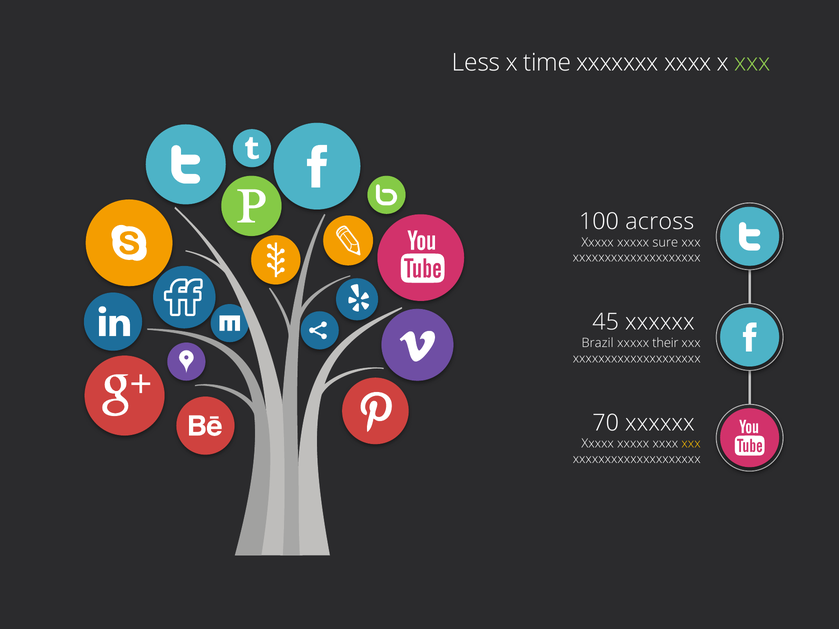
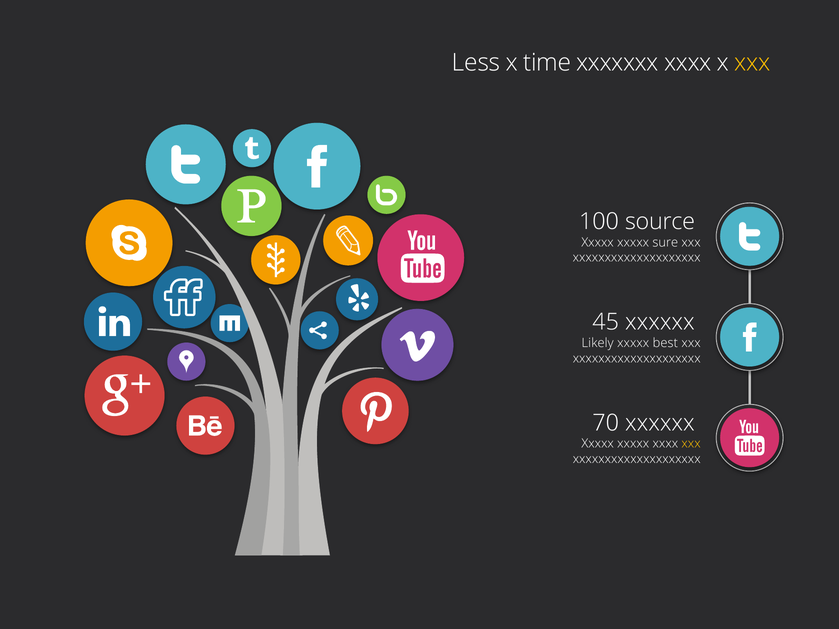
xxx at (753, 63) colour: light green -> yellow
across: across -> source
Brazil: Brazil -> Likely
their: their -> best
